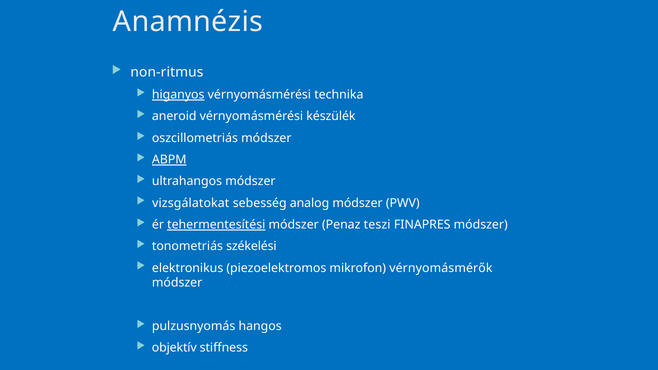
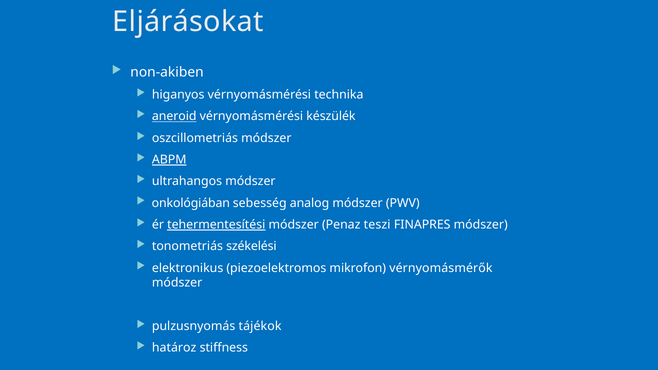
Anamnézis: Anamnézis -> Eljárásokat
non-ritmus: non-ritmus -> non-akiben
higanyos underline: present -> none
aneroid underline: none -> present
vizsgálatokat: vizsgálatokat -> onkológiában
hangos: hangos -> tájékok
objektív: objektív -> határoz
